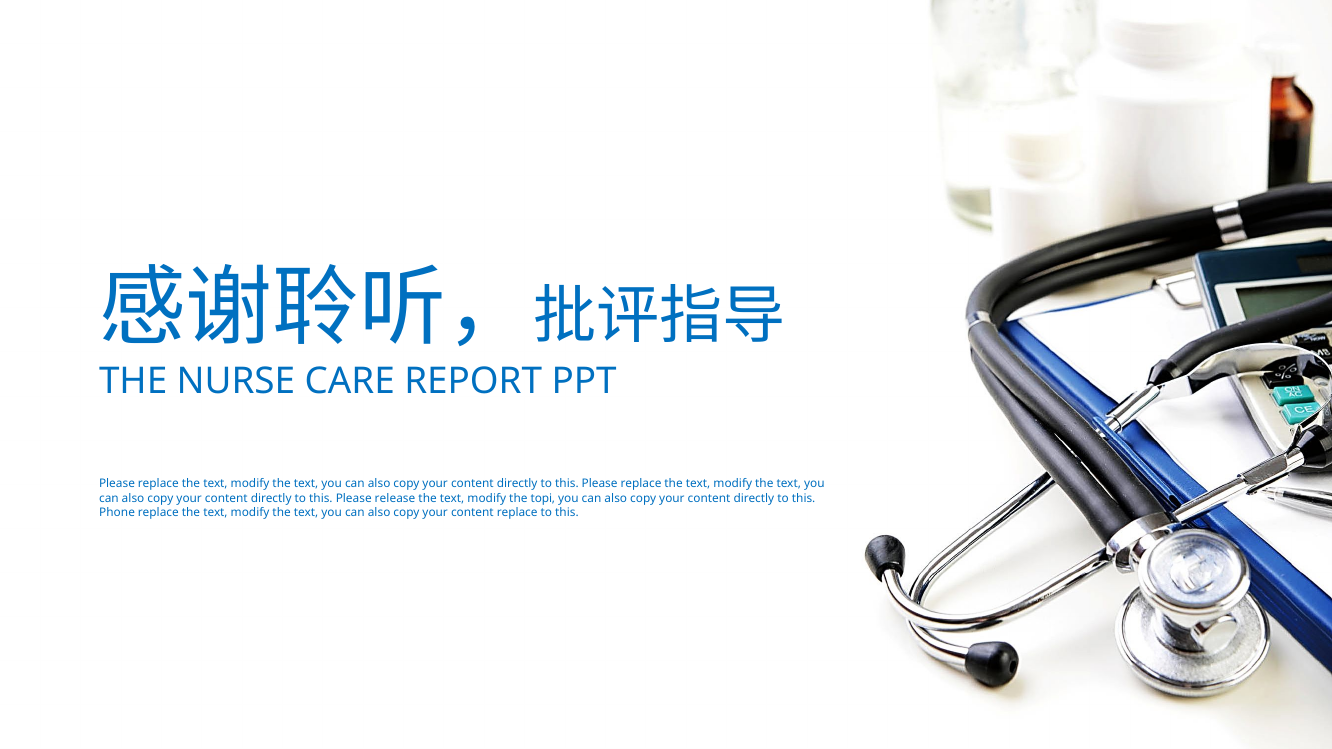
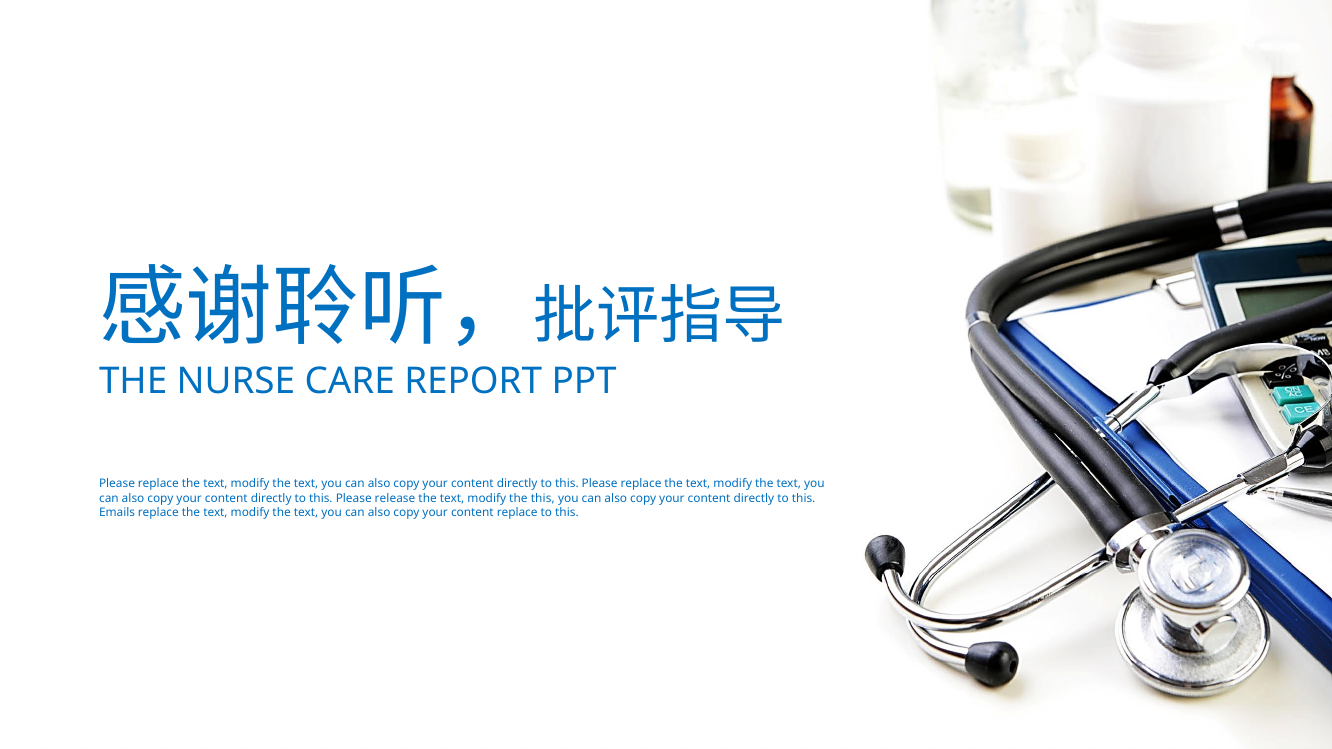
the topi: topi -> this
Phone: Phone -> Emails
